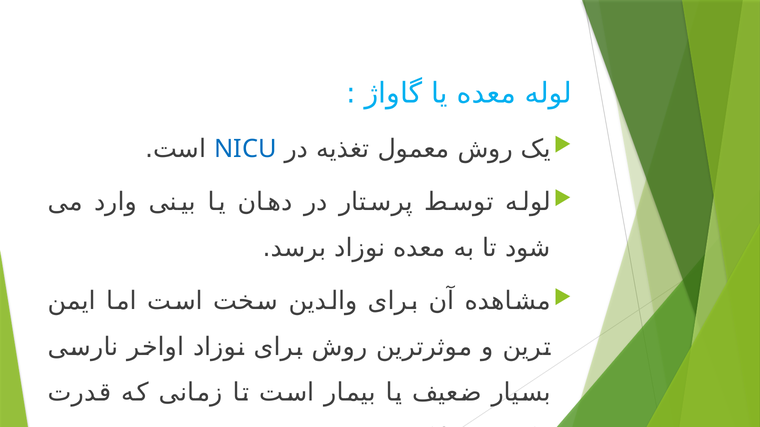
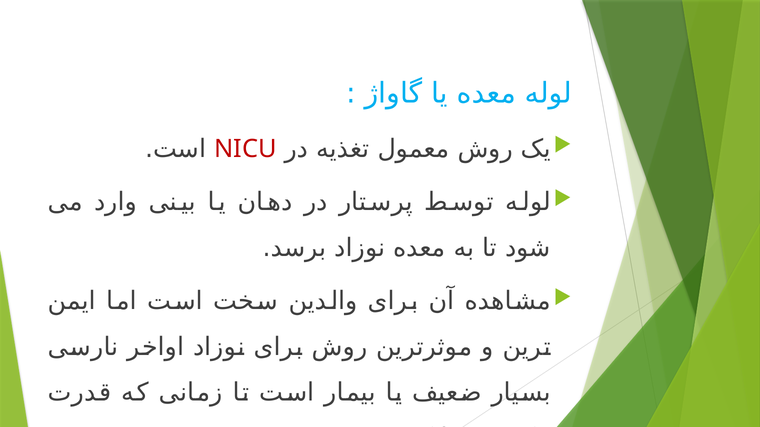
NICU colour: blue -> red
